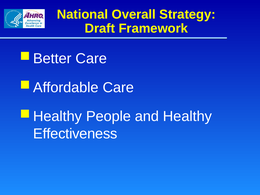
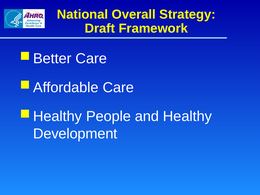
Effectiveness: Effectiveness -> Development
